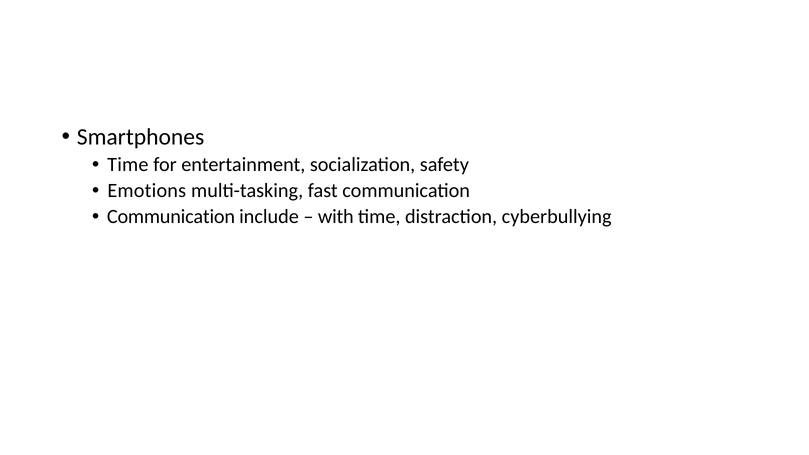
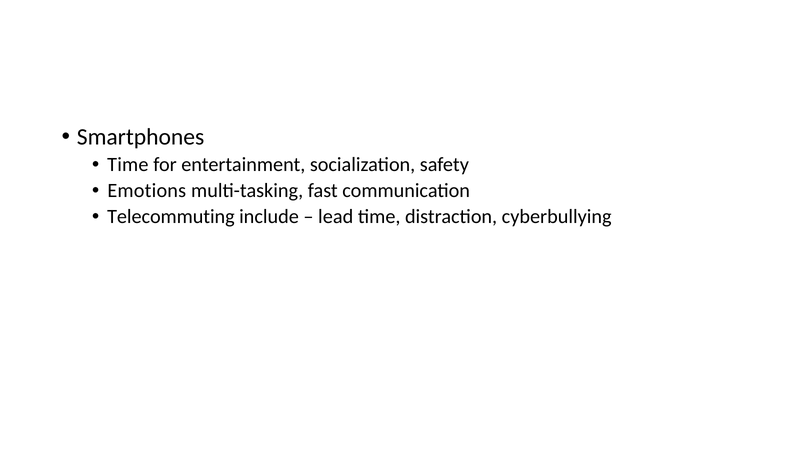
Communication at (171, 217): Communication -> Telecommuting
with: with -> lead
